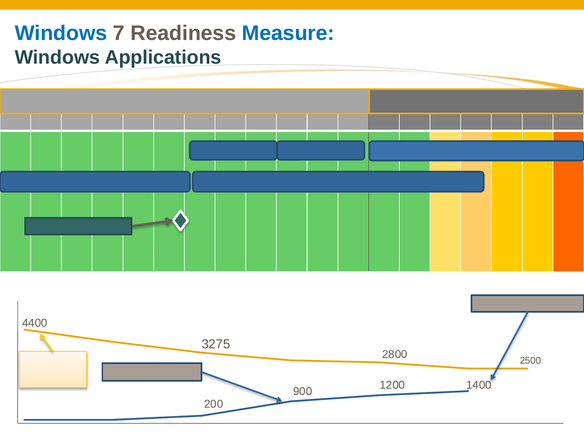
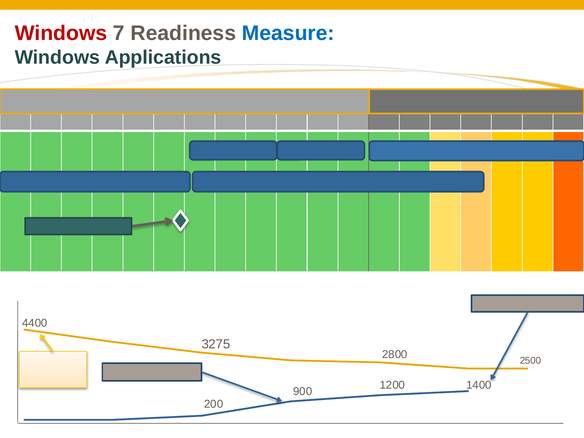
Windows at (61, 33) colour: blue -> red
